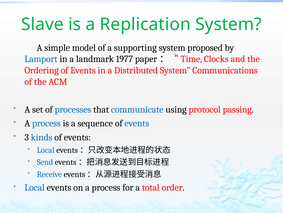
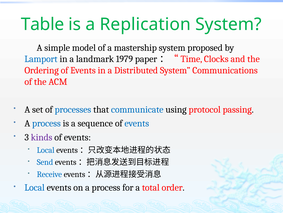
Slave: Slave -> Table
supporting: supporting -> mastership
1977: 1977 -> 1979
kinds colour: blue -> purple
